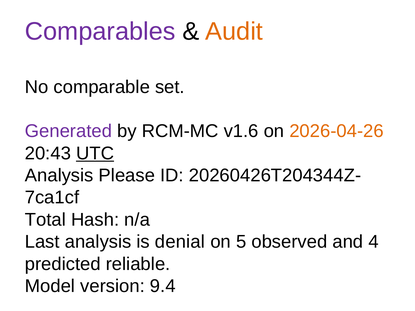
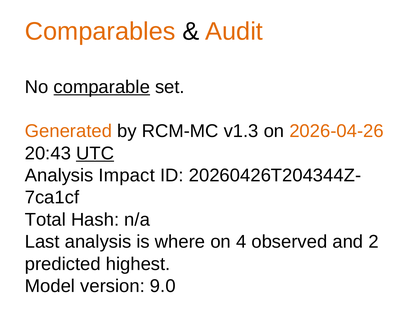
Comparables colour: purple -> orange
comparable underline: none -> present
Generated colour: purple -> orange
v1.6: v1.6 -> v1.3
Please: Please -> Impact
denial: denial -> where
5: 5 -> 4
4: 4 -> 2
reliable: reliable -> highest
9.4: 9.4 -> 9.0
